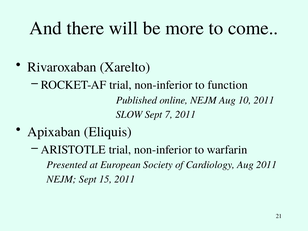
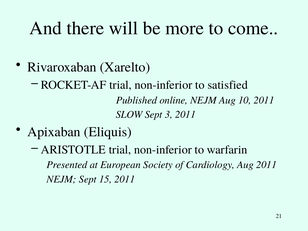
function: function -> satisfied
7: 7 -> 3
